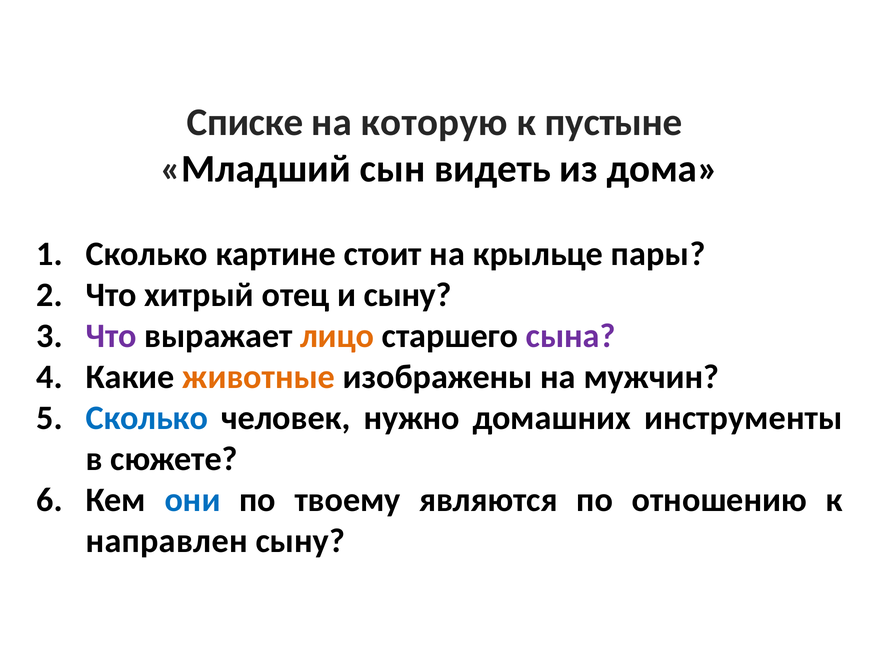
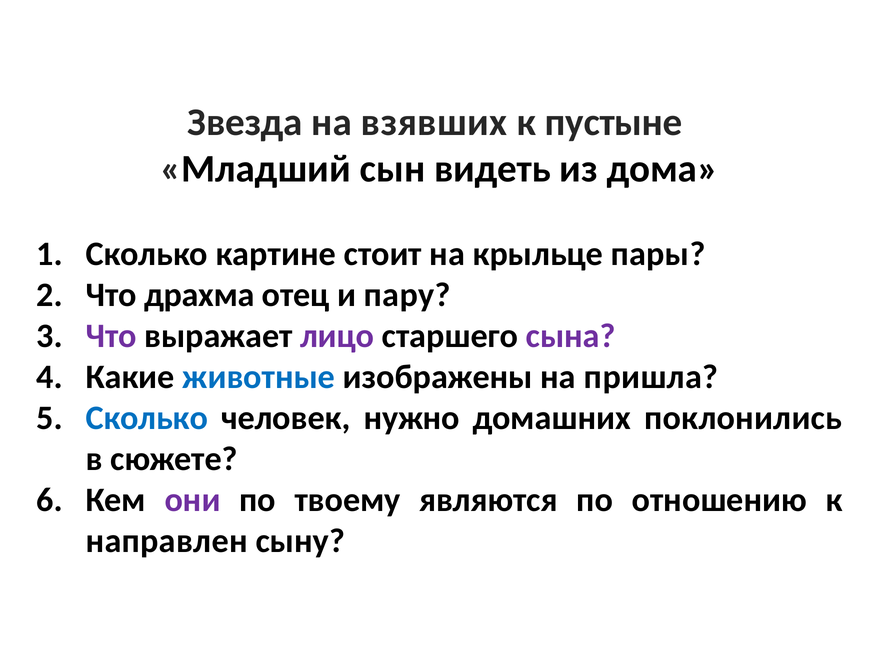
Списке: Списке -> Звезда
которую: которую -> взявших
хитрый: хитрый -> драхма
и сыну: сыну -> пару
лицо colour: orange -> purple
животные colour: orange -> blue
мужчин: мужчин -> пришла
инструменты: инструменты -> поклонились
они colour: blue -> purple
